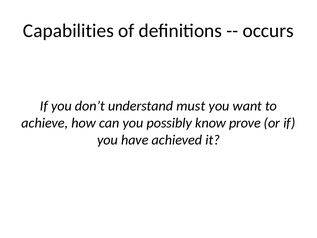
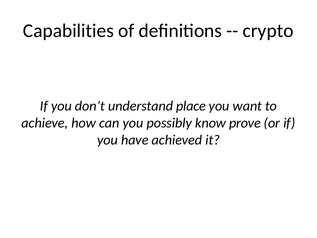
occurs: occurs -> crypto
must: must -> place
